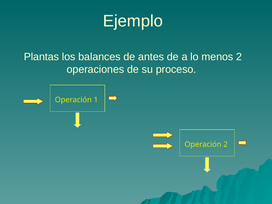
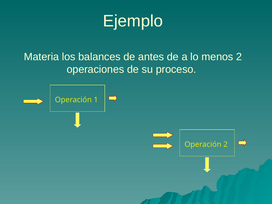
Plantas: Plantas -> Materia
